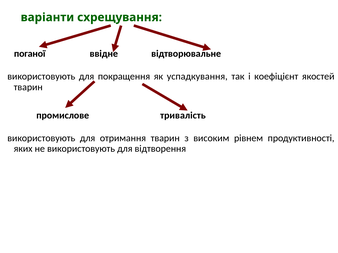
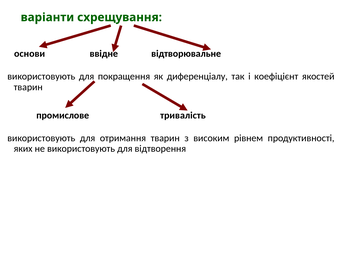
поганої: поганої -> основи
успадкування: успадкування -> диференціалу
